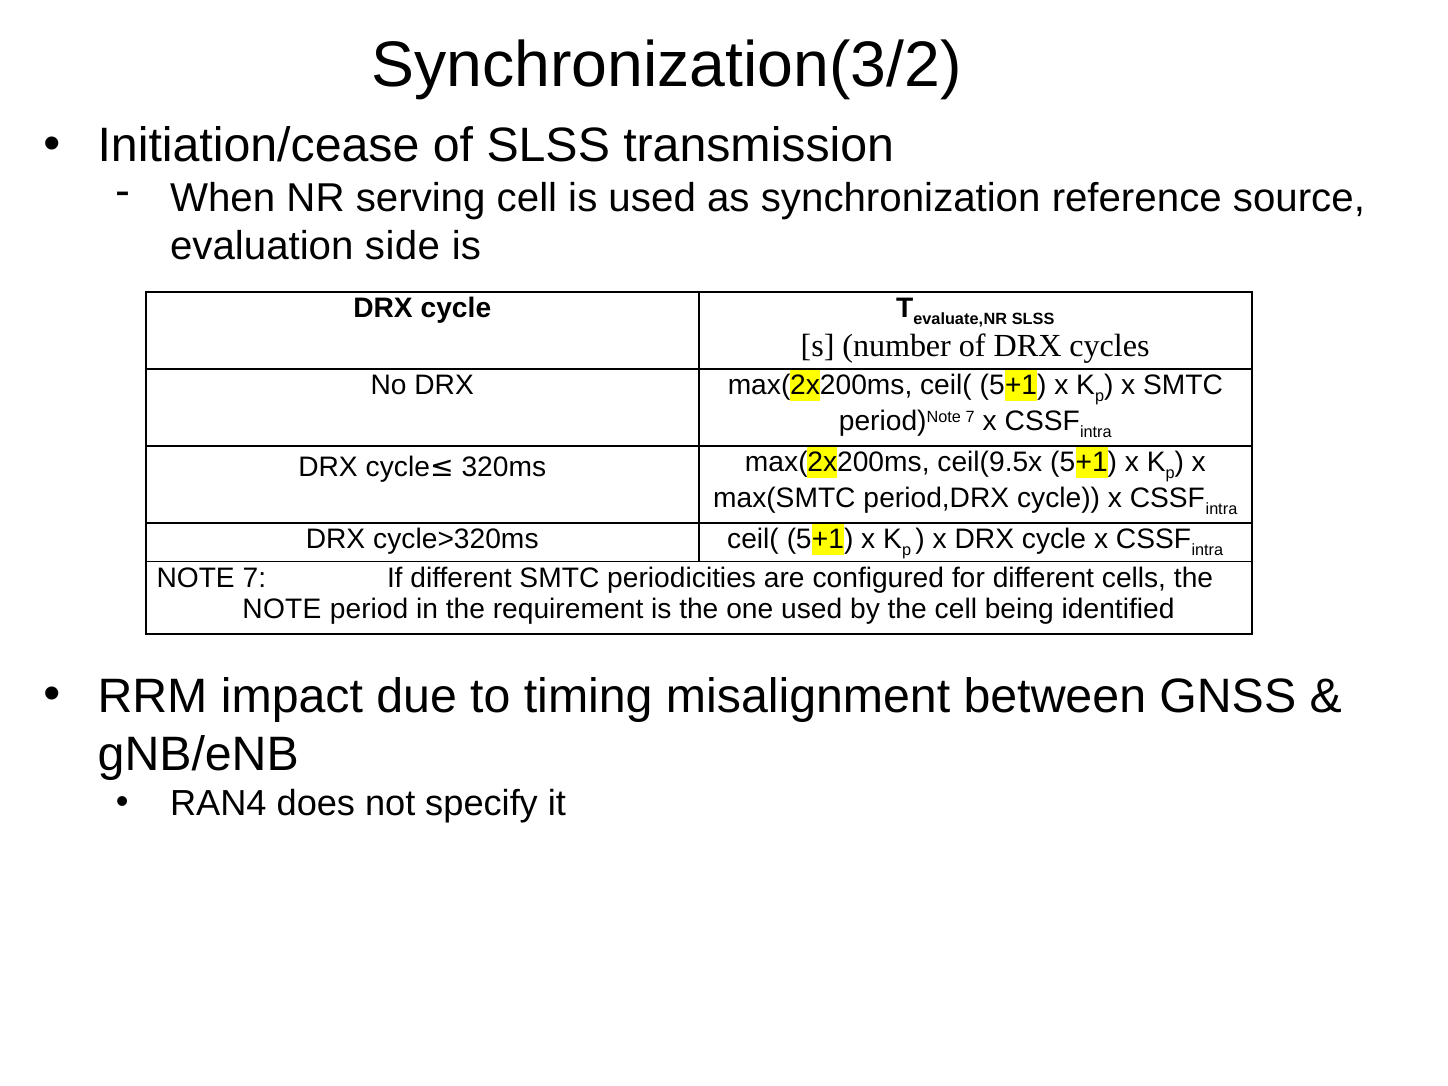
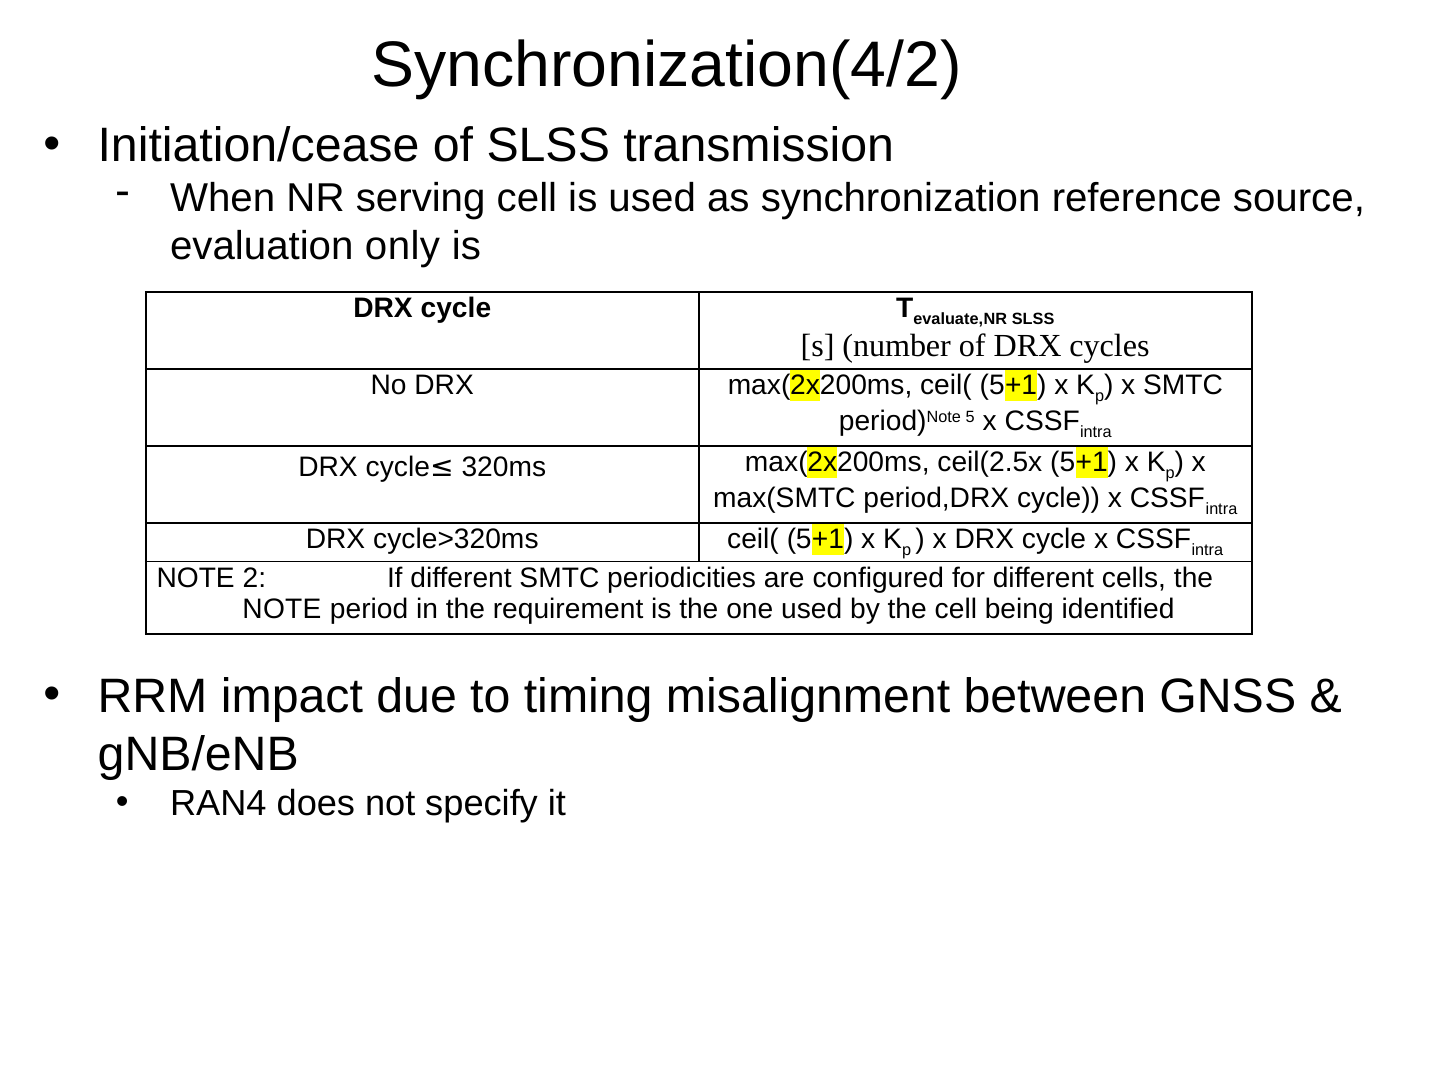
Synchronization(3/2: Synchronization(3/2 -> Synchronization(4/2
side: side -> only
period)Note 7: 7 -> 5
ceil(9.5x: ceil(9.5x -> ceil(2.5x
NOTE 7: 7 -> 2
